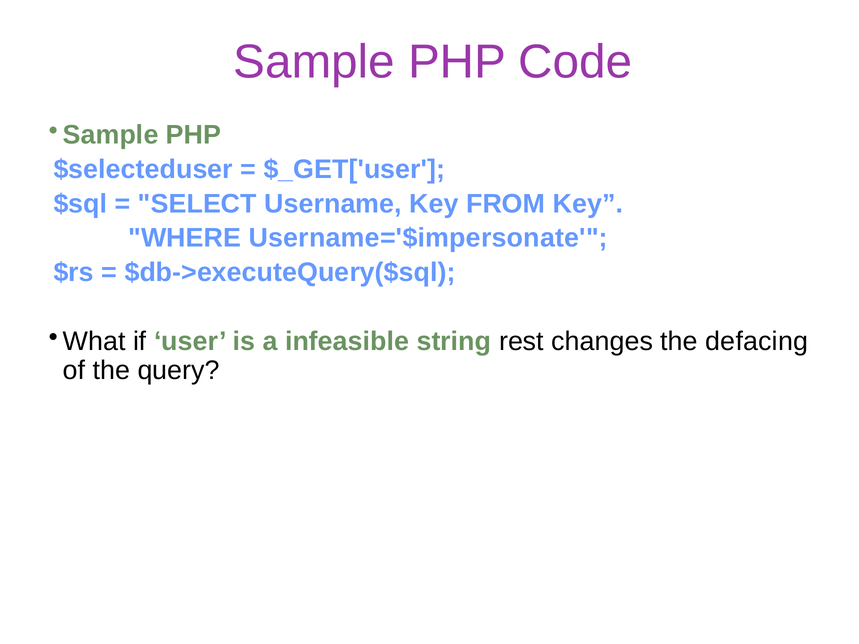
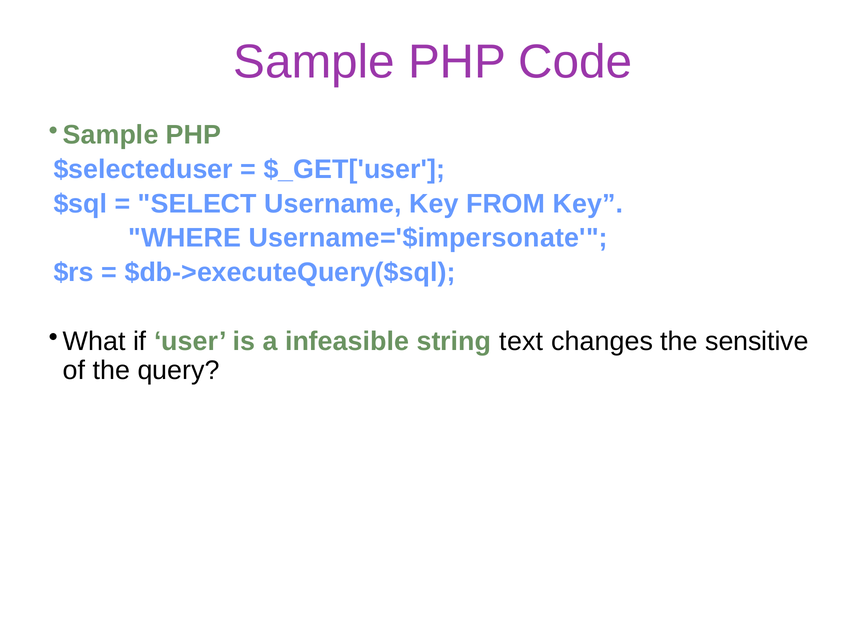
rest: rest -> text
defacing: defacing -> sensitive
